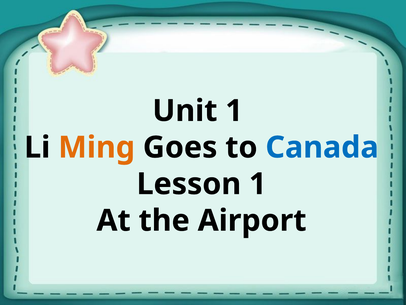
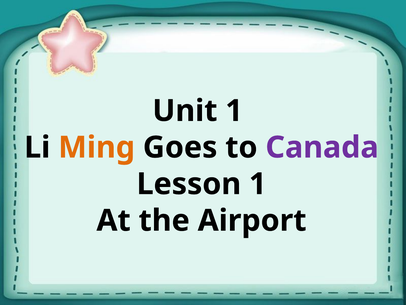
Canada colour: blue -> purple
